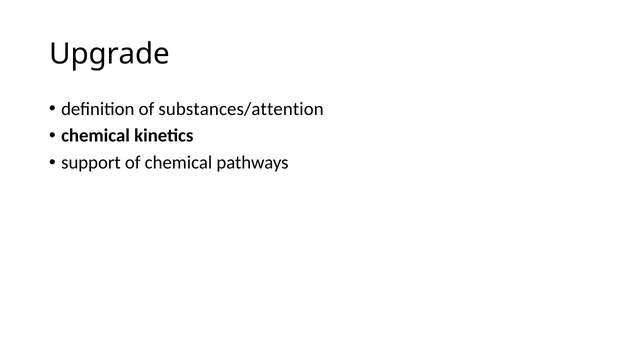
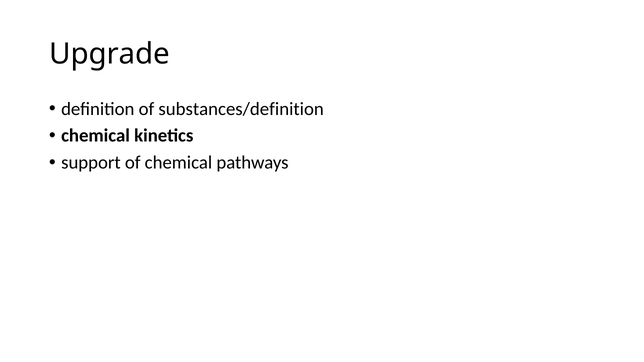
substances/attention: substances/attention -> substances/definition
